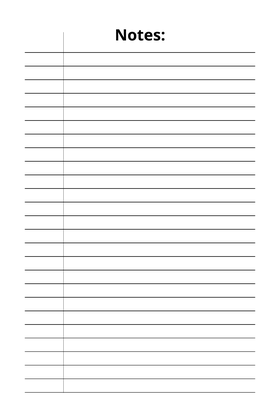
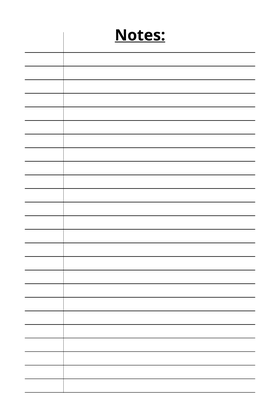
Notes underline: none -> present
